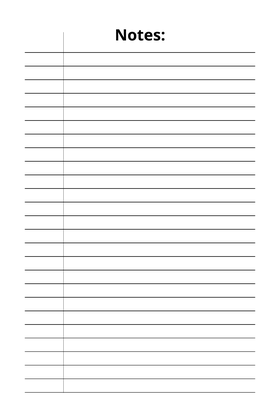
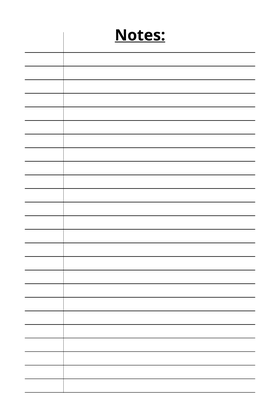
Notes underline: none -> present
